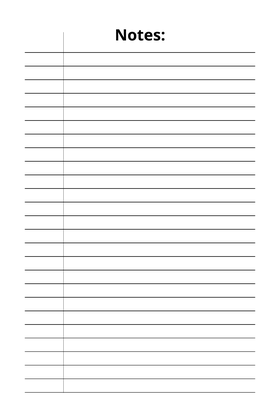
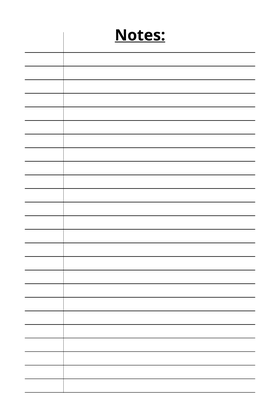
Notes underline: none -> present
